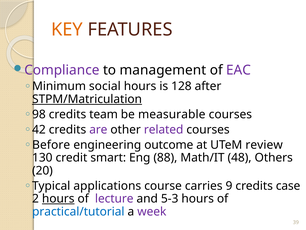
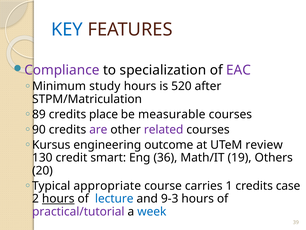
KEY colour: orange -> blue
management: management -> specialization
social: social -> study
128: 128 -> 520
STPM/Matriculation underline: present -> none
98: 98 -> 89
team: team -> place
42: 42 -> 90
Before: Before -> Kursus
88: 88 -> 36
48: 48 -> 19
applications: applications -> appropriate
9: 9 -> 1
lecture colour: purple -> blue
5-3: 5-3 -> 9-3
practical/tutorial colour: blue -> purple
week colour: purple -> blue
